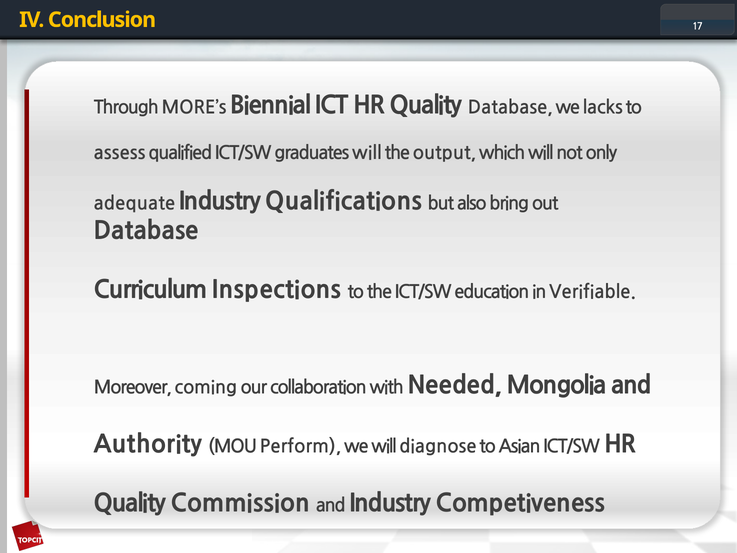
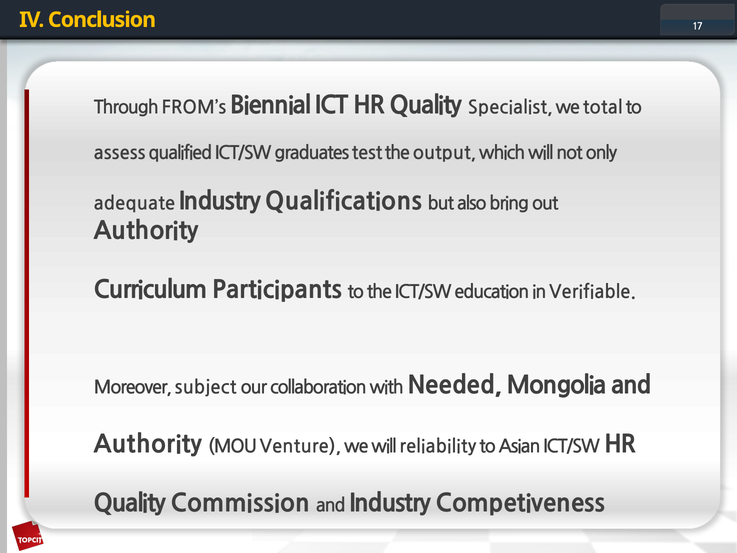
MORE’s: MORE’s -> FROM’s
Quality Database: Database -> Specialist
lacks: lacks -> total
graduates will: will -> test
Database at (146, 231): Database -> Authority
Inspections: Inspections -> Participants
coming: coming -> subject
Perform: Perform -> Venture
diagnose: diagnose -> reliability
